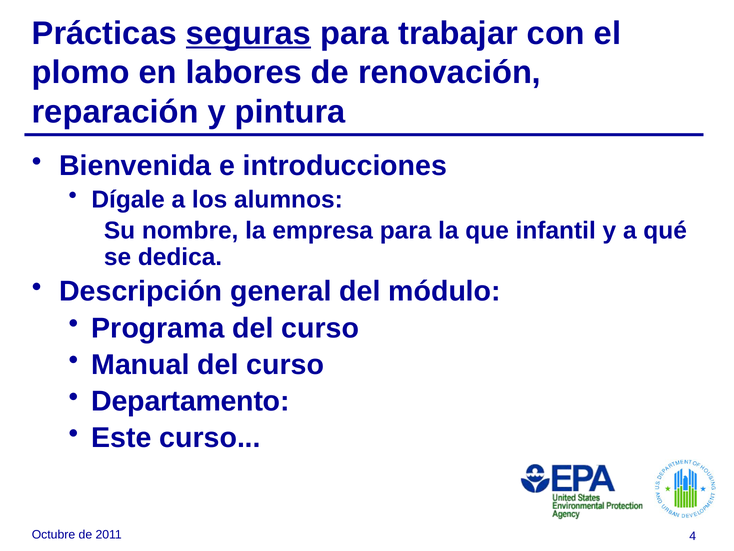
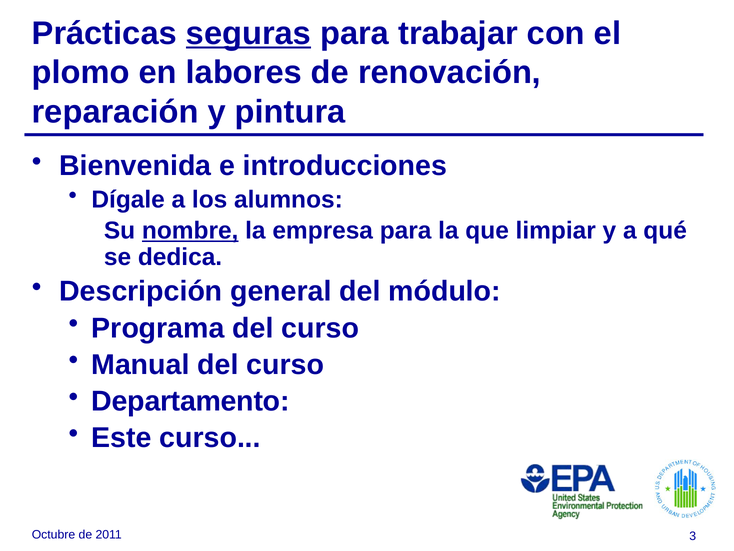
nombre underline: none -> present
infantil: infantil -> limpiar
4: 4 -> 3
